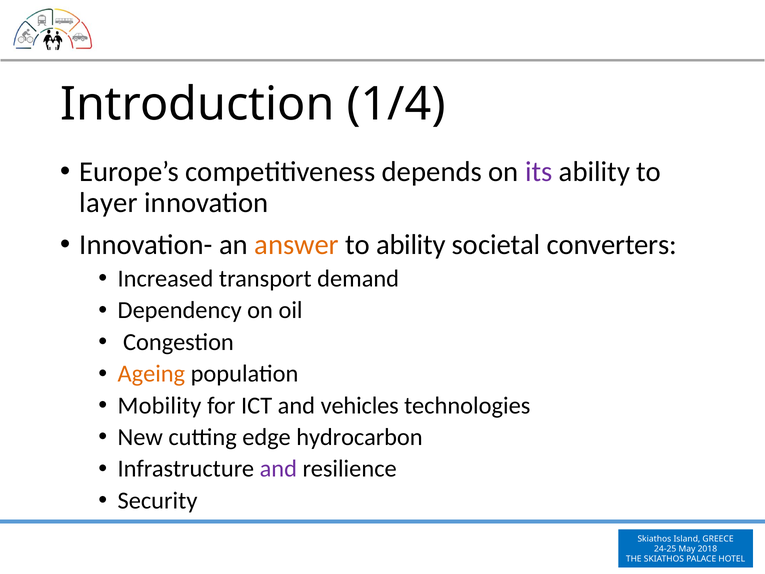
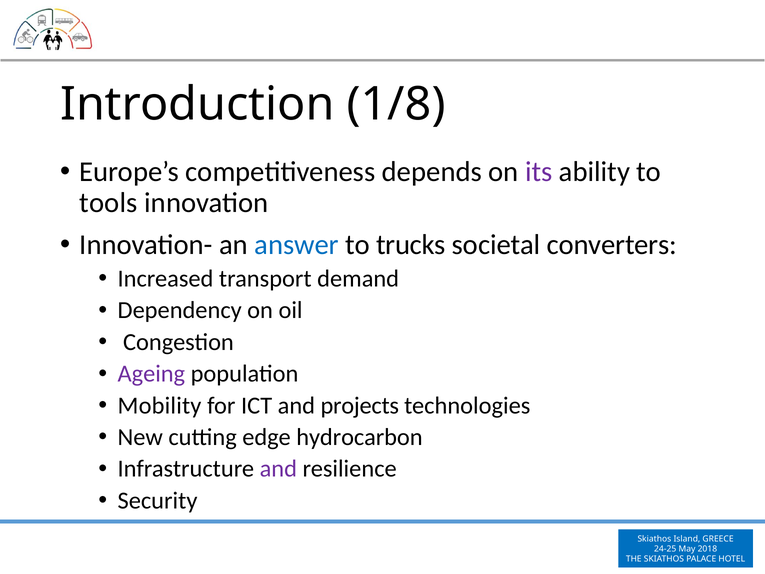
1/4: 1/4 -> 1/8
layer: layer -> tools
answer colour: orange -> blue
to ability: ability -> trucks
Ageing colour: orange -> purple
vehicles: vehicles -> projects
